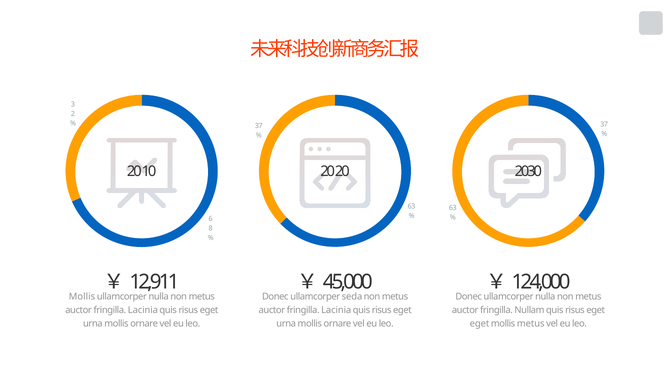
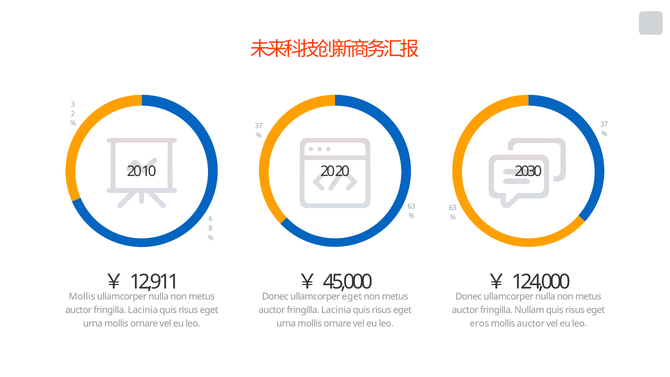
ullamcorper seda: seda -> eget
eget at (479, 324): eget -> eros
mollis metus: metus -> auctor
